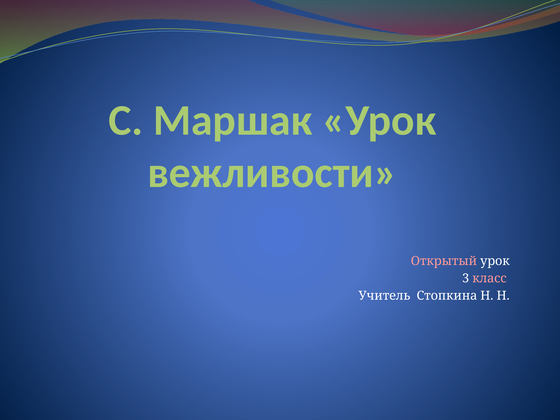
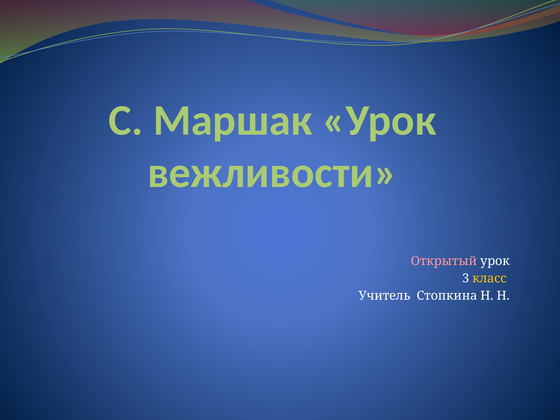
класс colour: pink -> yellow
